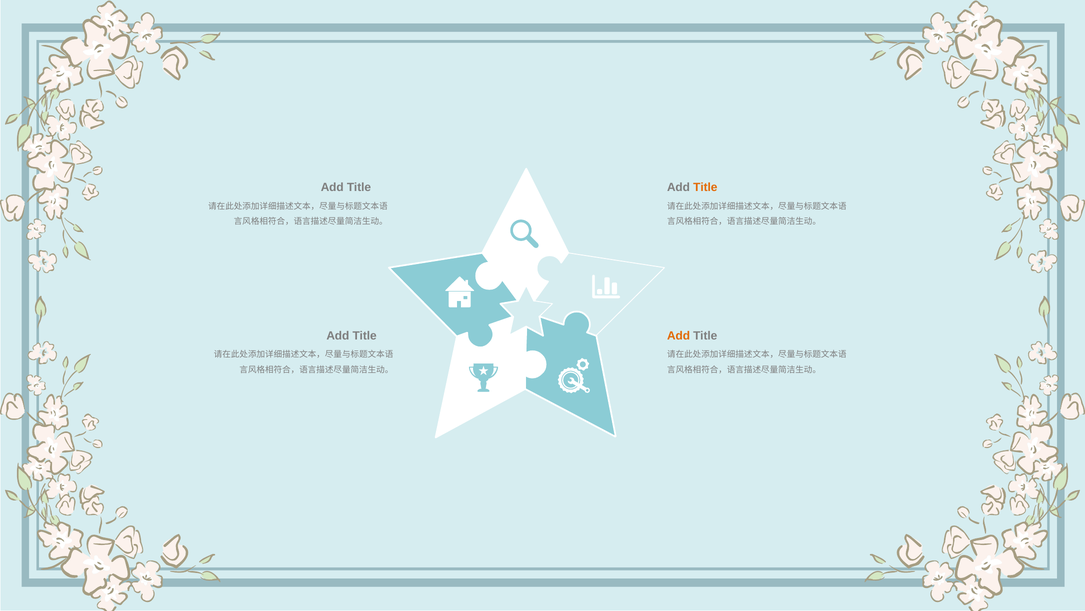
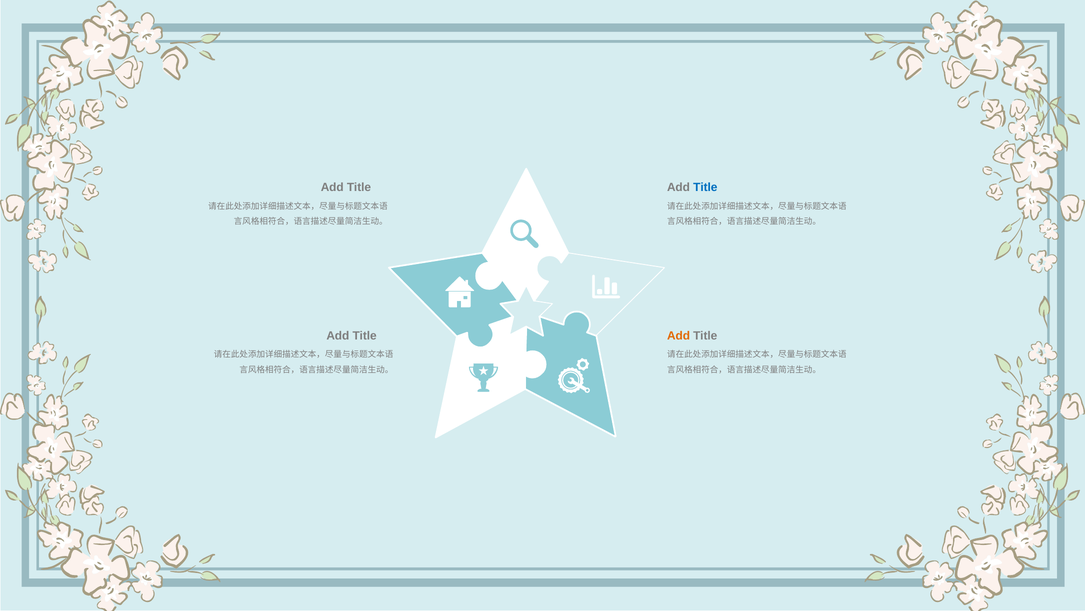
Title at (705, 187) colour: orange -> blue
